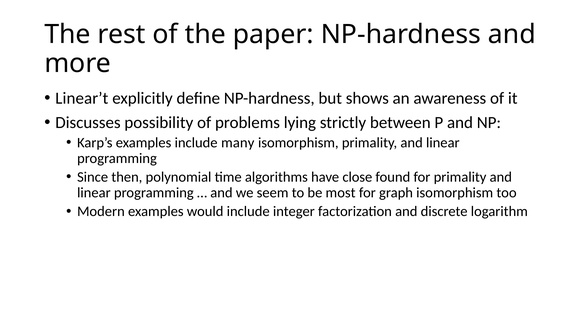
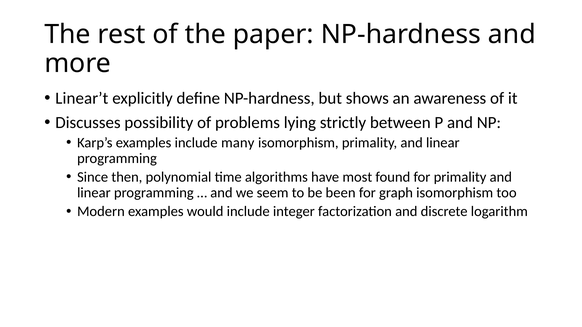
close: close -> most
most: most -> been
